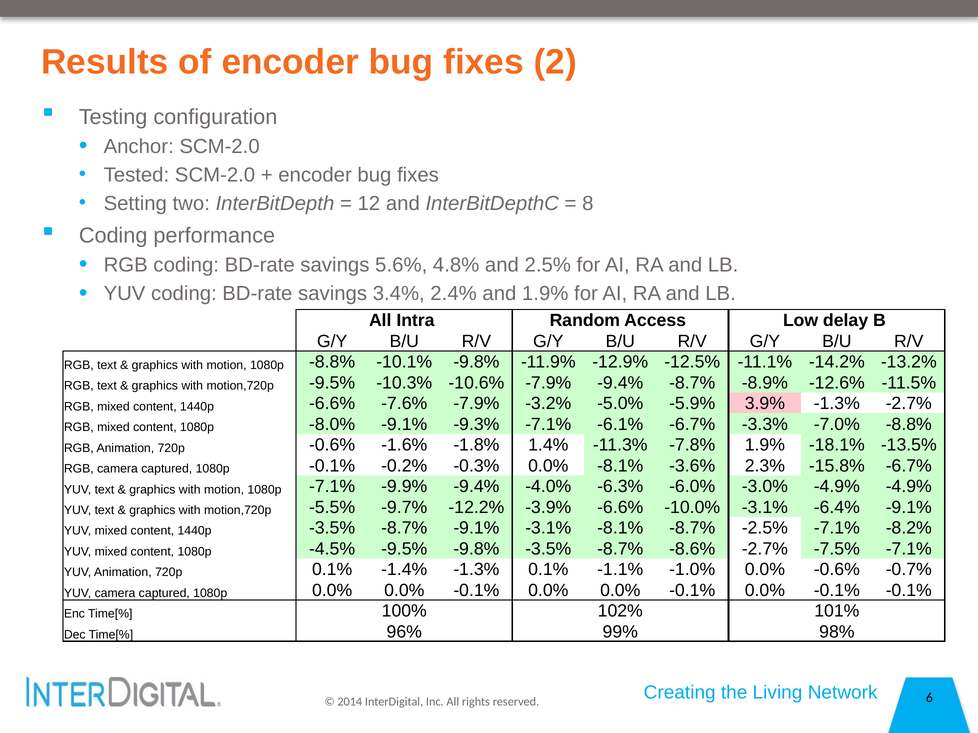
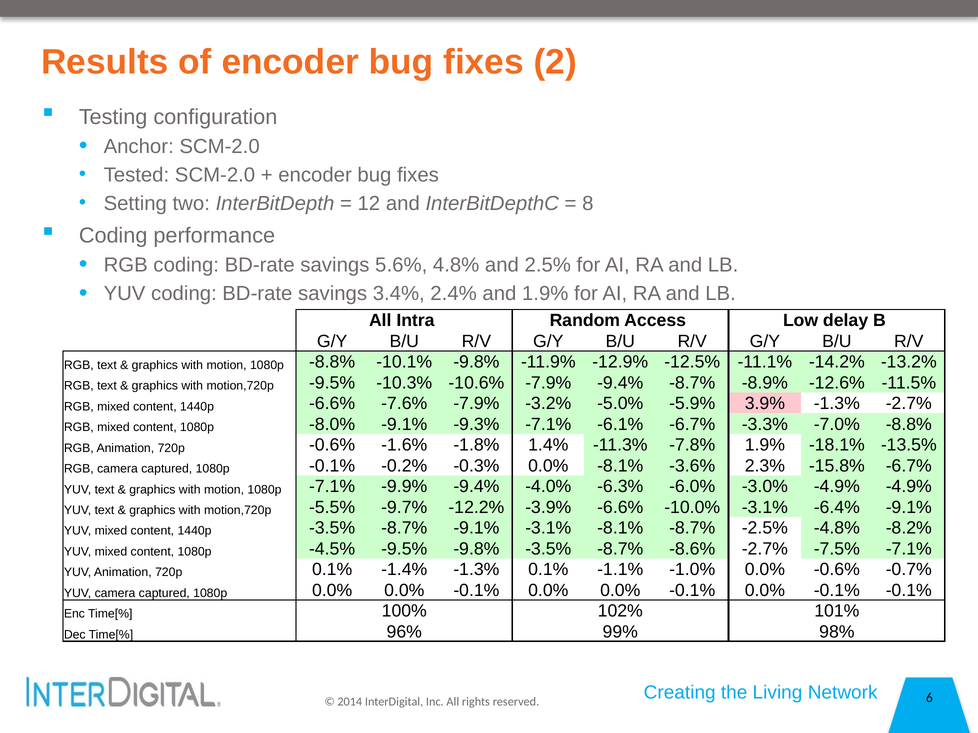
-2.5% -7.1%: -7.1% -> -4.8%
